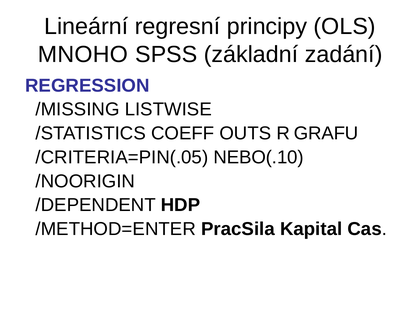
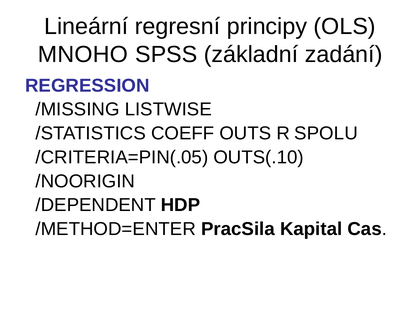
GRAFU: GRAFU -> SPOLU
NEBO(.10: NEBO(.10 -> OUTS(.10
